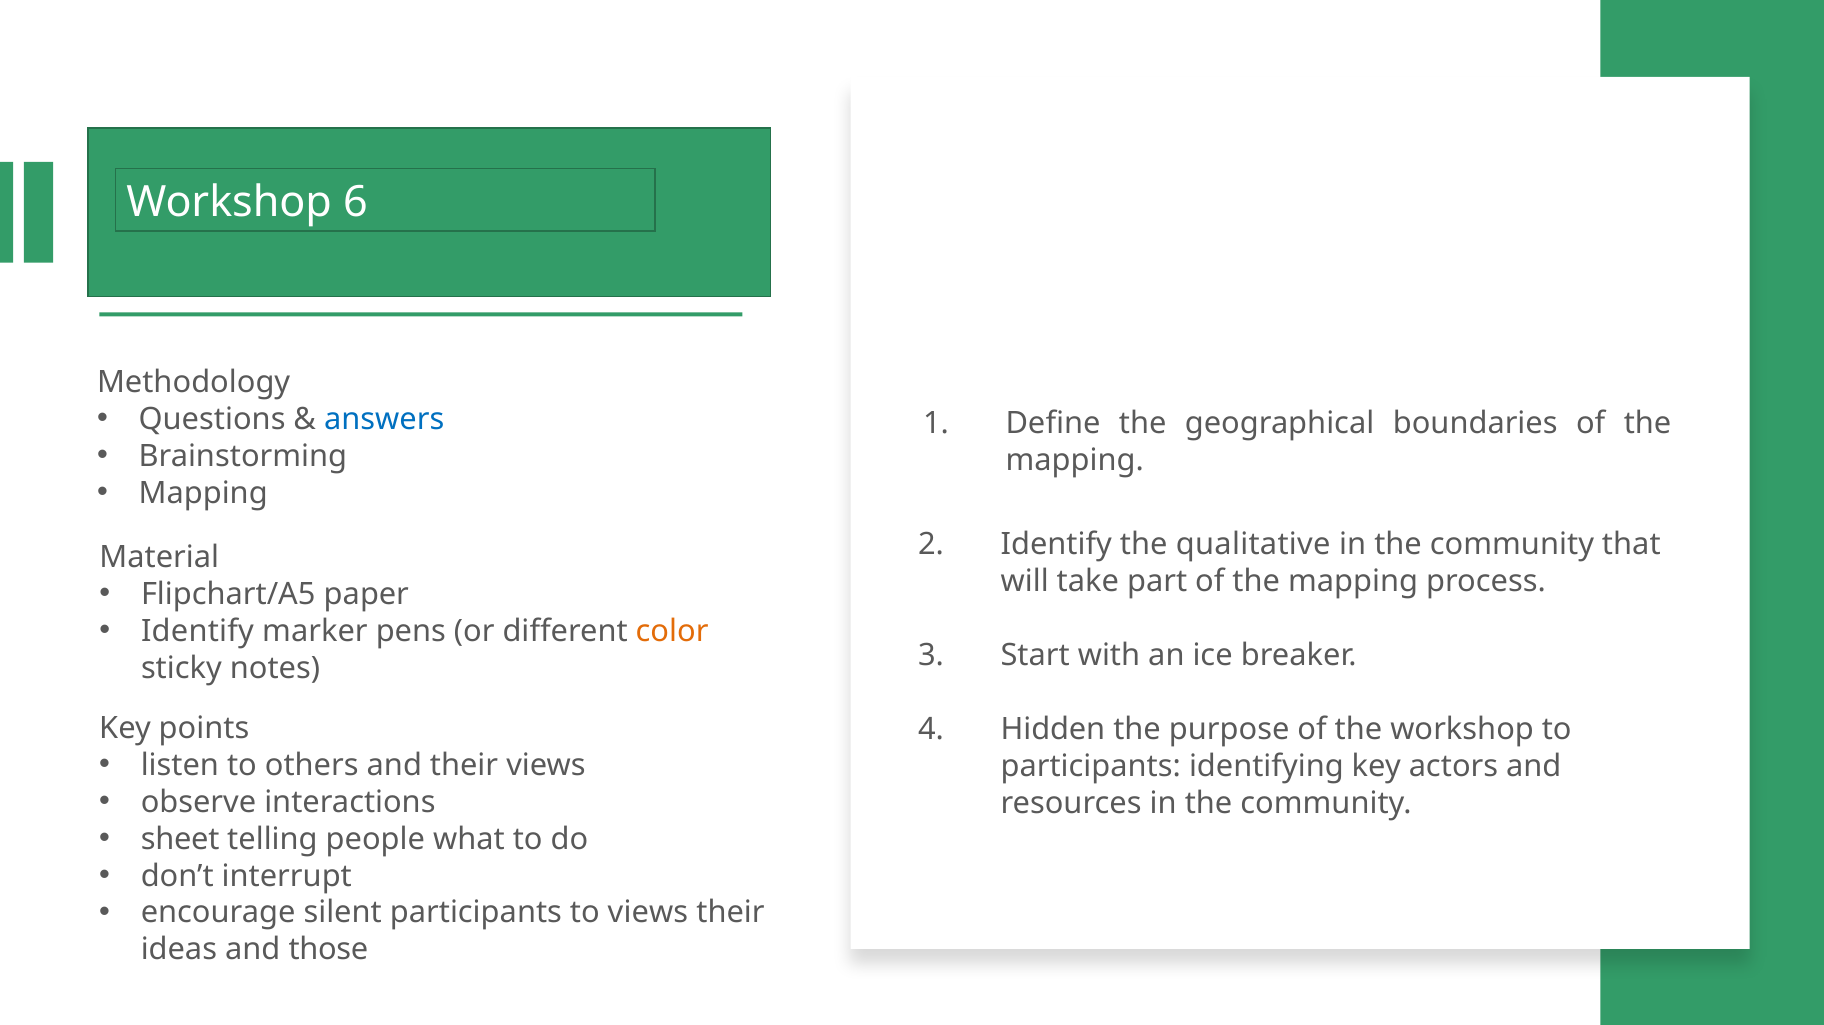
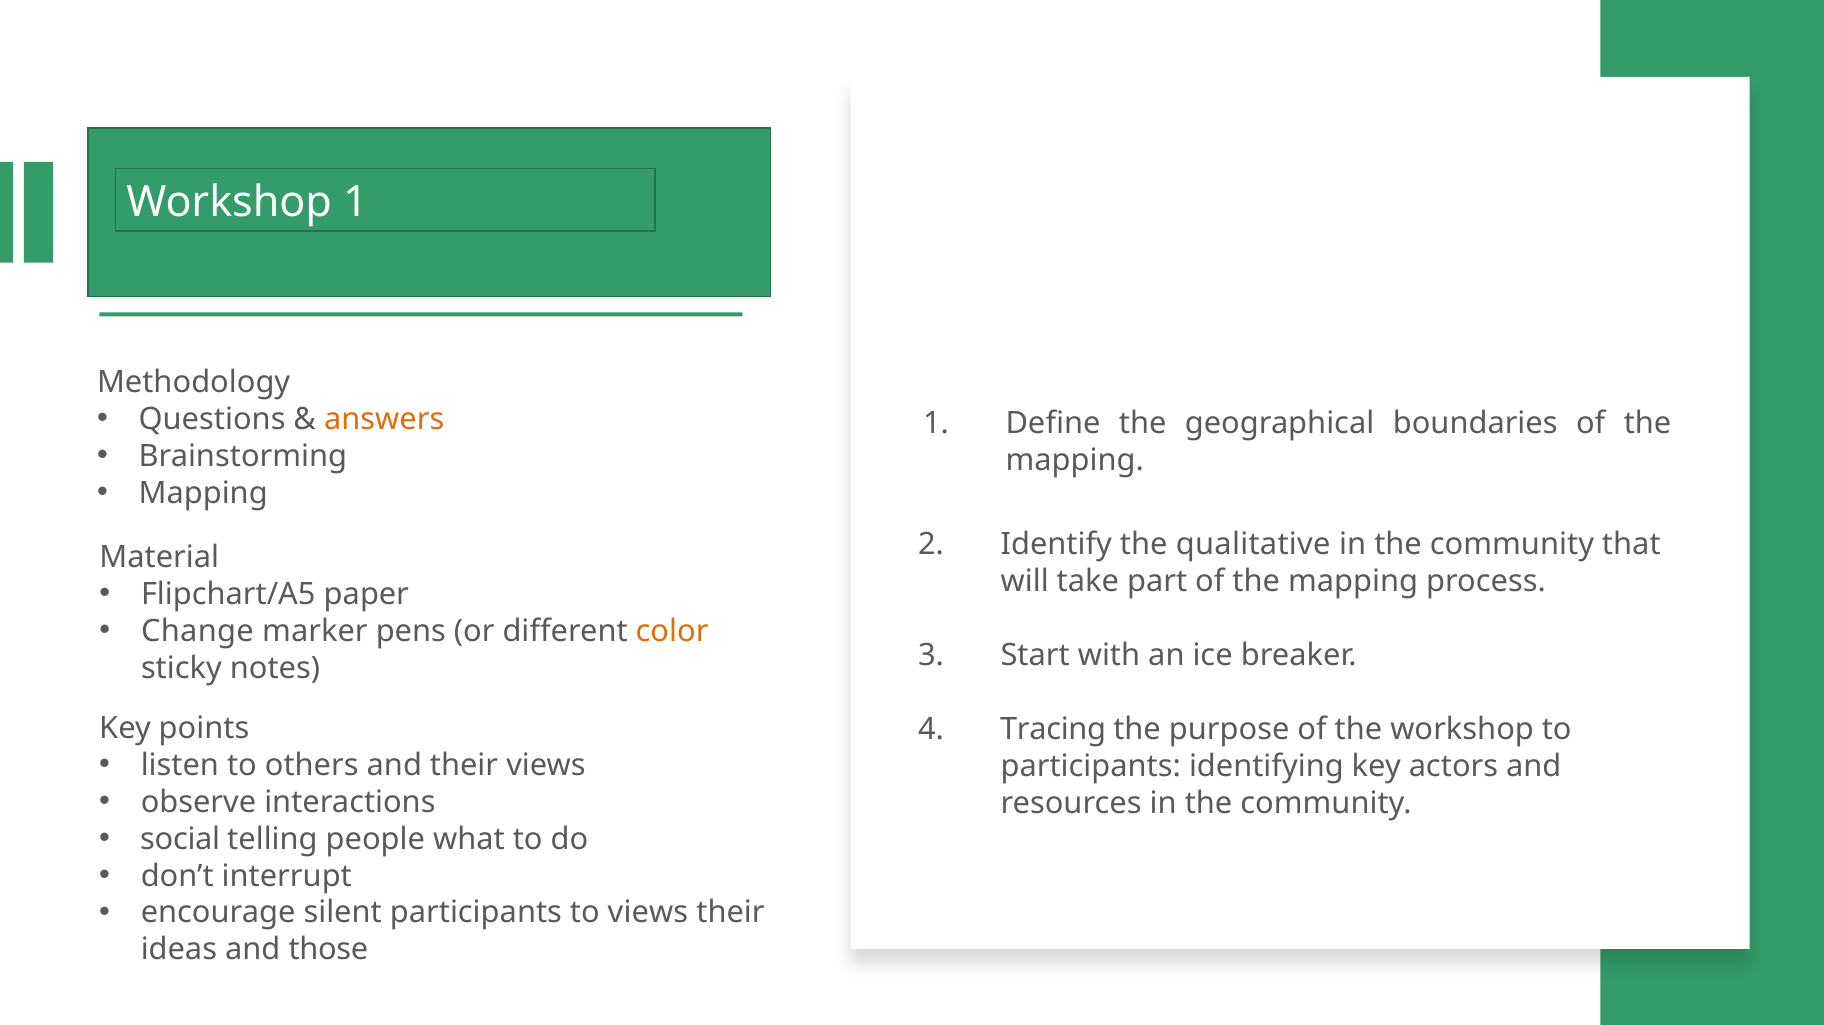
Workshop 6: 6 -> 1
answers colour: blue -> orange
Identify at (197, 631): Identify -> Change
Hidden: Hidden -> Tracing
sheet: sheet -> social
